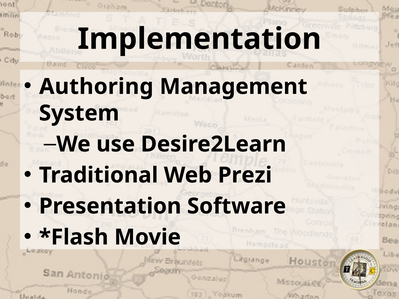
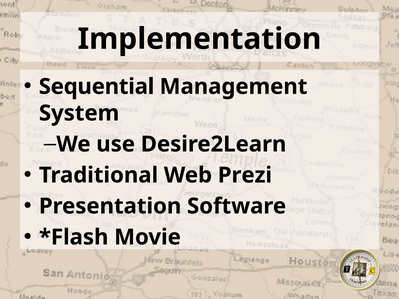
Authoring: Authoring -> Sequential
